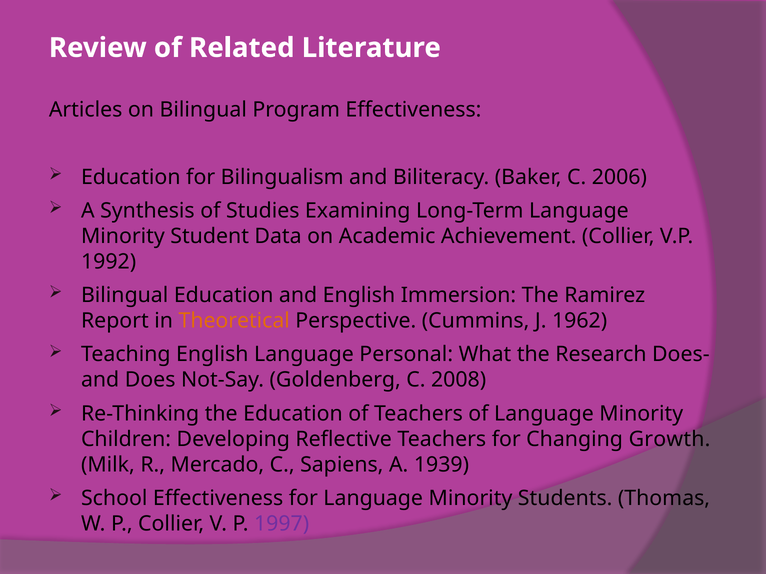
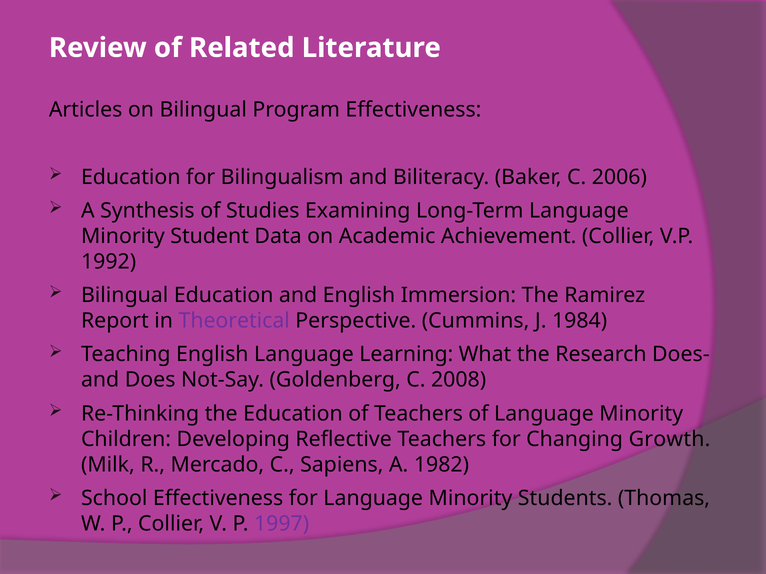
Theoretical colour: orange -> purple
1962: 1962 -> 1984
Personal: Personal -> Learning
1939: 1939 -> 1982
